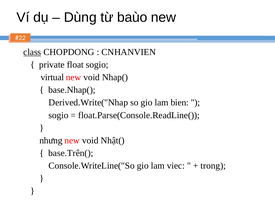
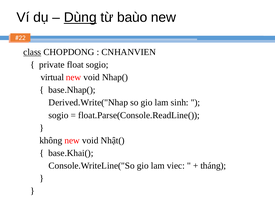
Dùng underline: none -> present
bien: bien -> sinh
nhưng: nhưng -> không
base.Trên(: base.Trên( -> base.Khai(
trong: trong -> tháng
